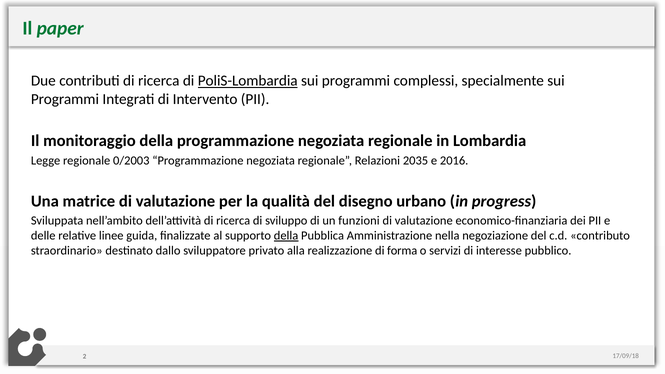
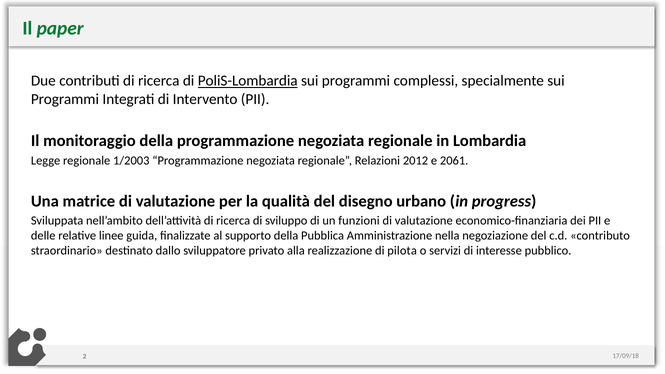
0/2003: 0/2003 -> 1/2003
2035: 2035 -> 2012
2016: 2016 -> 2061
della at (286, 236) underline: present -> none
forma: forma -> pilota
